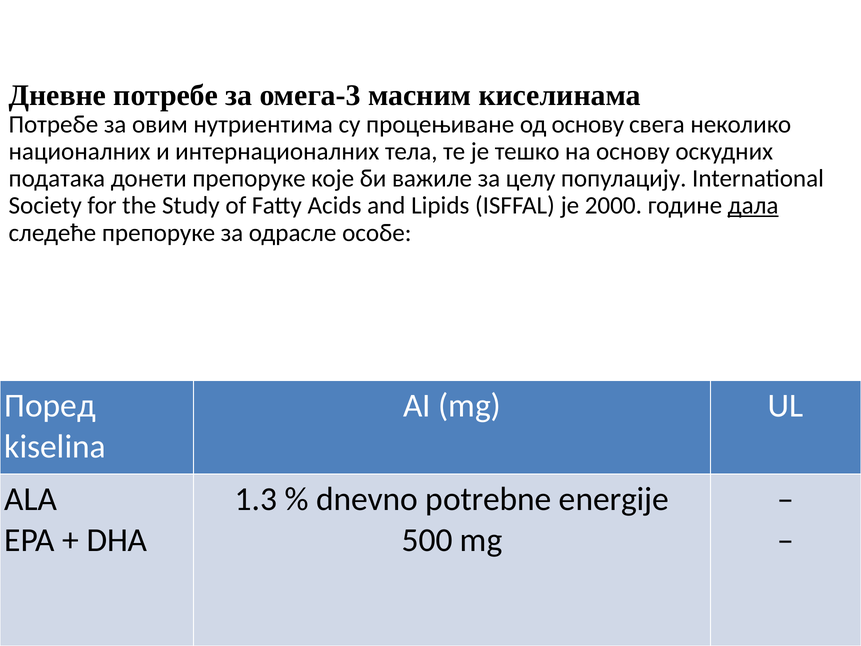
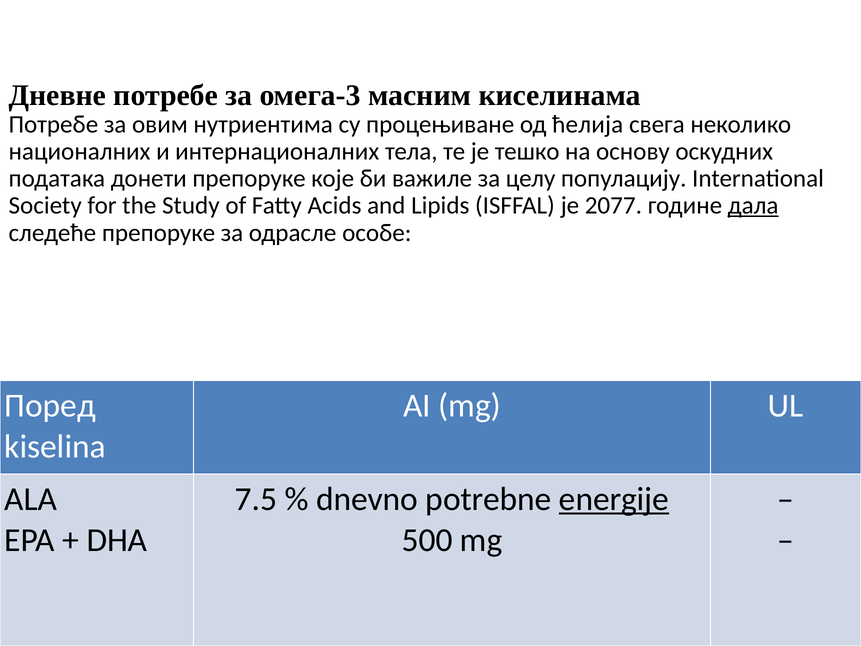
од основу: основу -> ћелија
2000: 2000 -> 2077
1.3: 1.3 -> 7.5
energije underline: none -> present
